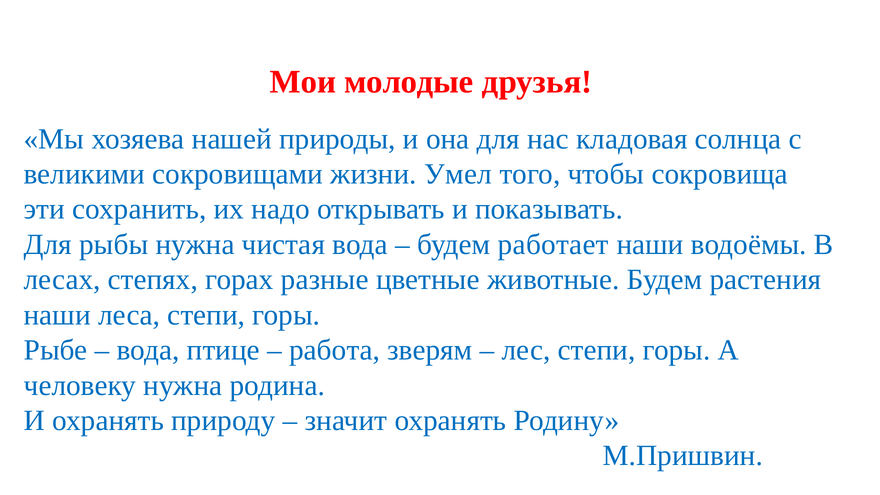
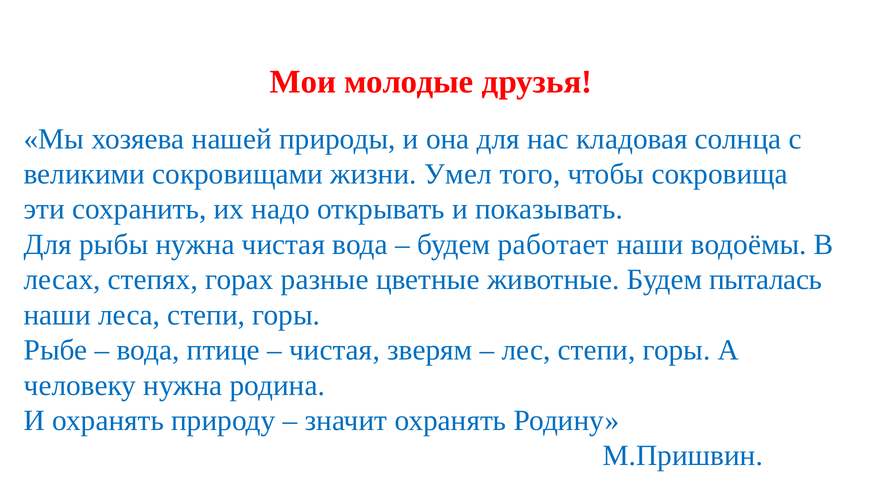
растения: растения -> пыталась
работа at (334, 350): работа -> чистая
